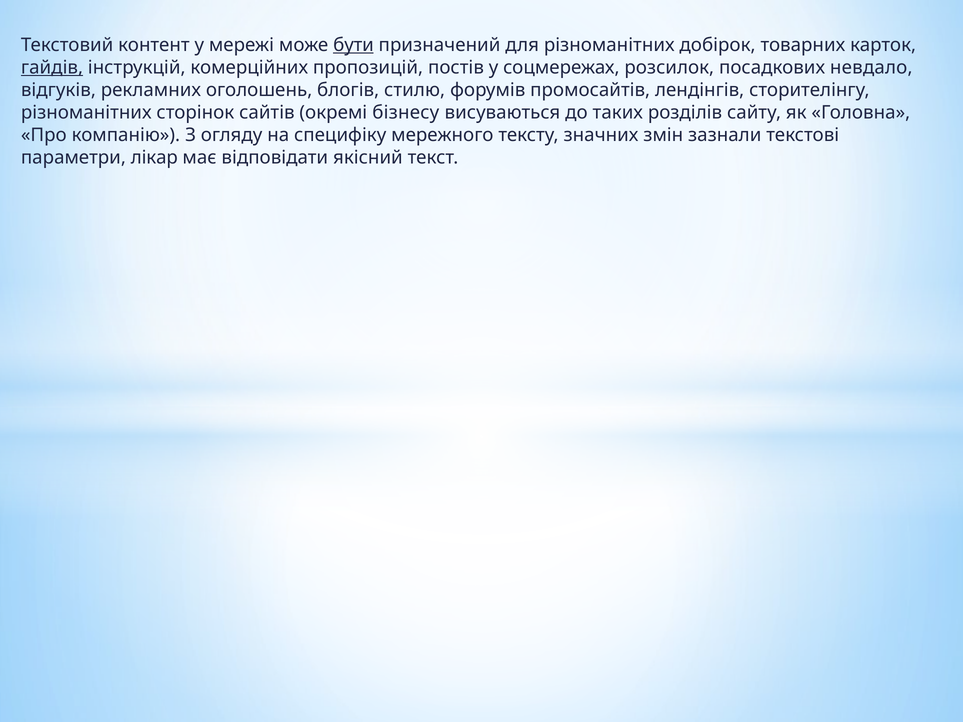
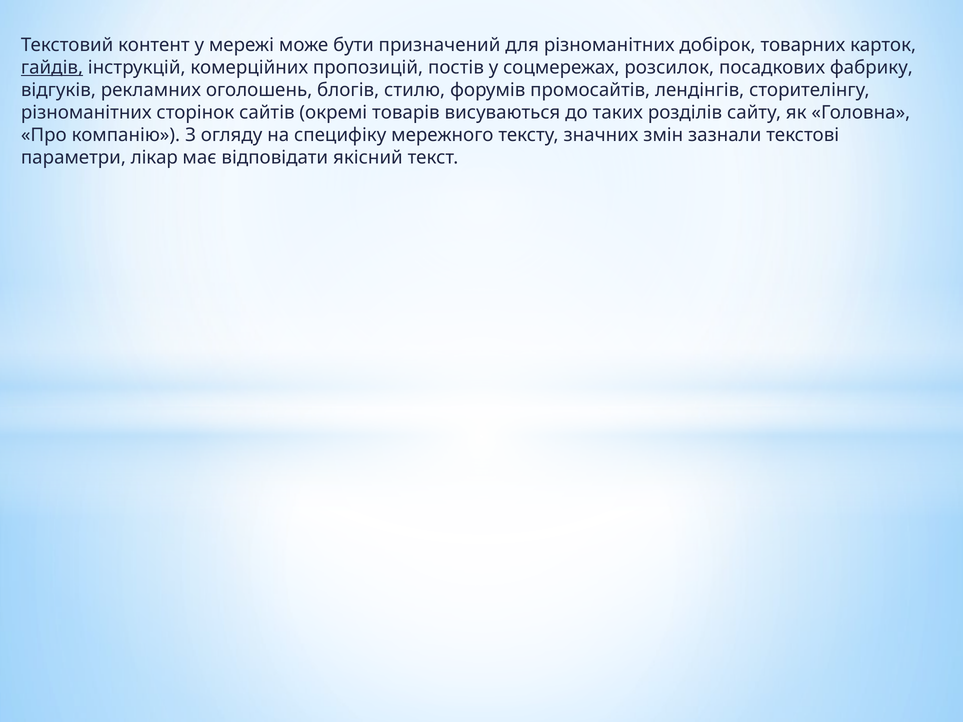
бути underline: present -> none
невдало: невдало -> фабрику
бізнесу: бізнесу -> товарів
